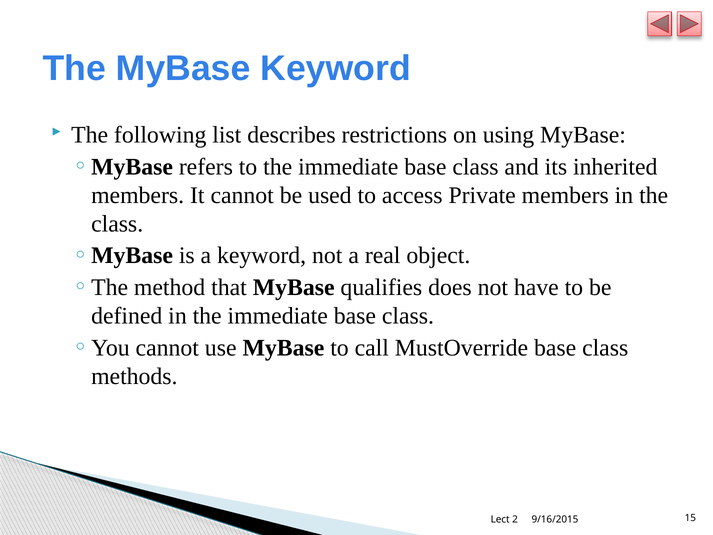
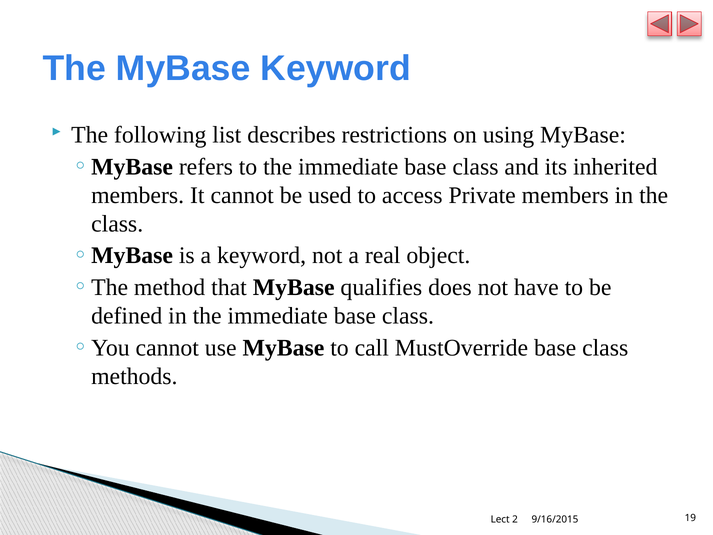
15: 15 -> 19
